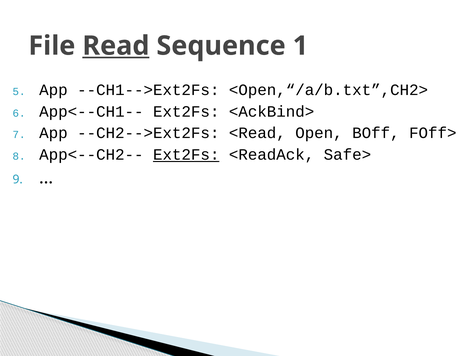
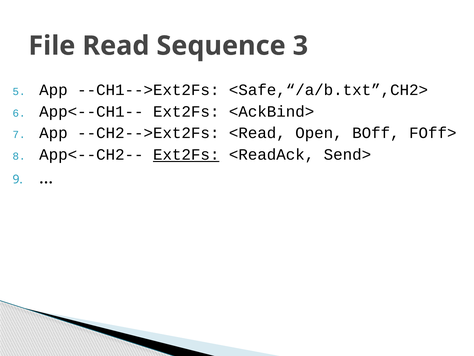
Read underline: present -> none
1: 1 -> 3
<Open,“/a/b.txt”,CH2>: <Open,“/a/b.txt”,CH2> -> <Safe,“/a/b.txt”,CH2>
Safe>: Safe> -> Send>
